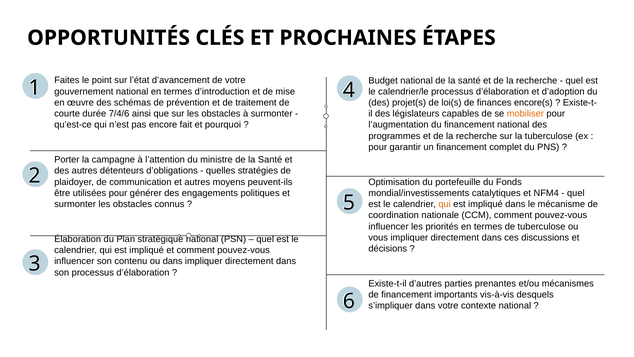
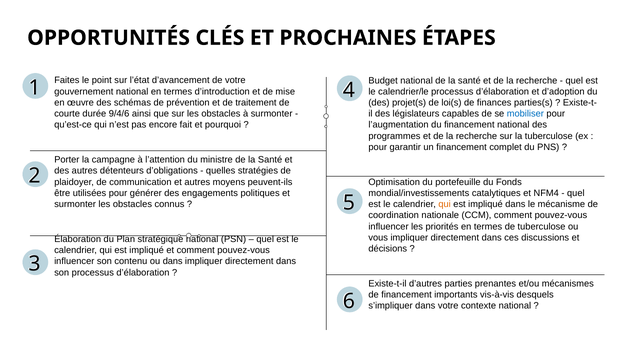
encore(s: encore(s -> parties(s
7/4/6: 7/4/6 -> 9/4/6
mobiliser colour: orange -> blue
